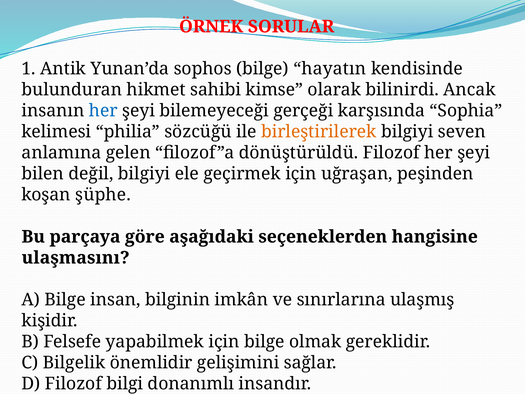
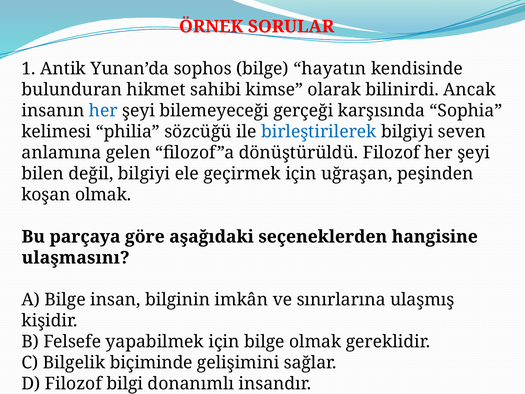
birleştirilerek colour: orange -> blue
koşan şüphe: şüphe -> olmak
önemlidir: önemlidir -> biçiminde
